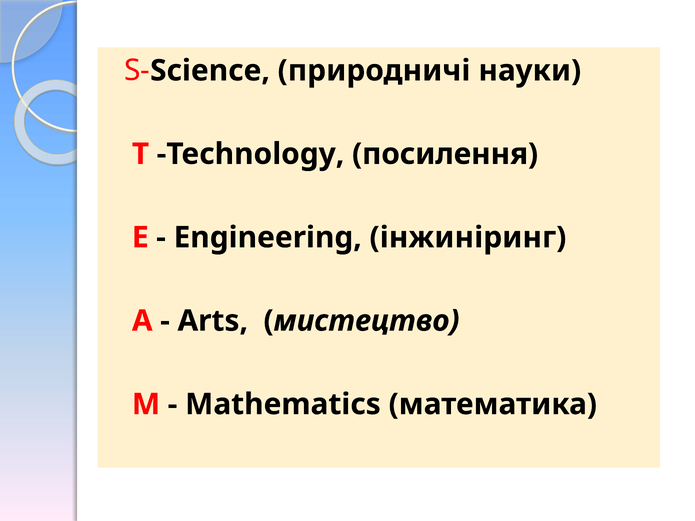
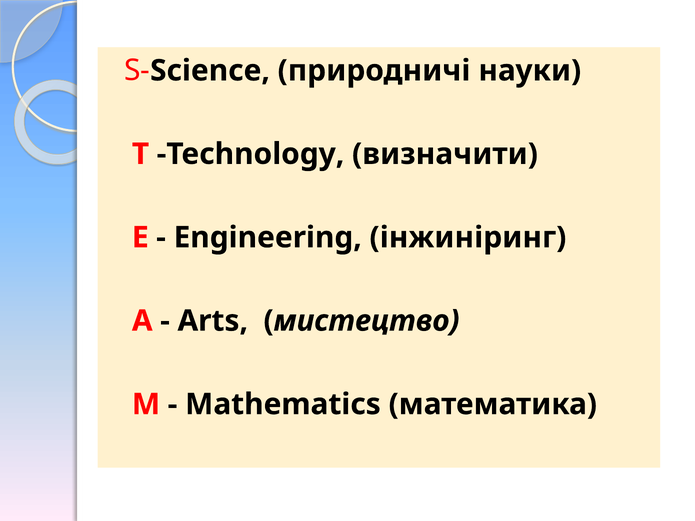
посилення: посилення -> визначити
